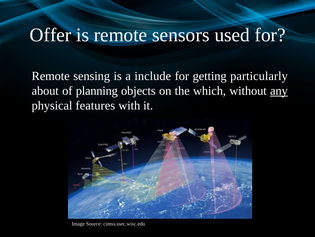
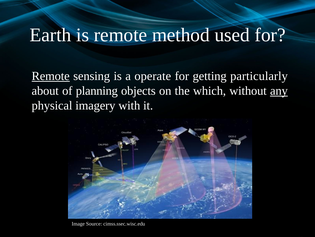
Offer: Offer -> Earth
sensors: sensors -> method
Remote at (51, 76) underline: none -> present
include: include -> operate
features: features -> imagery
